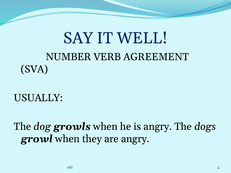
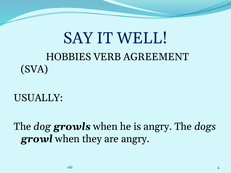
NUMBER: NUMBER -> HOBBIES
